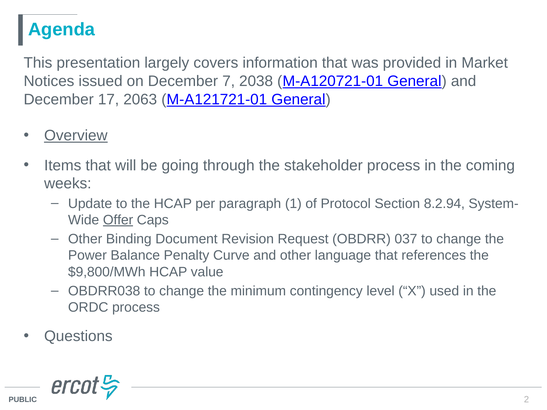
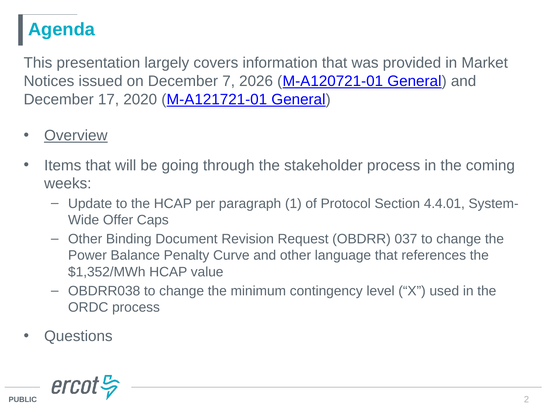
2038: 2038 -> 2026
2063: 2063 -> 2020
8.2.94: 8.2.94 -> 4.4.01
Offer underline: present -> none
$9,800/MWh: $9,800/MWh -> $1,352/MWh
